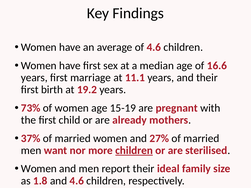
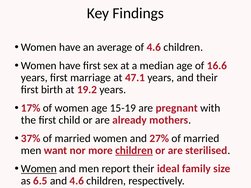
11.1: 11.1 -> 47.1
73%: 73% -> 17%
Women at (39, 169) underline: none -> present
1.8: 1.8 -> 6.5
